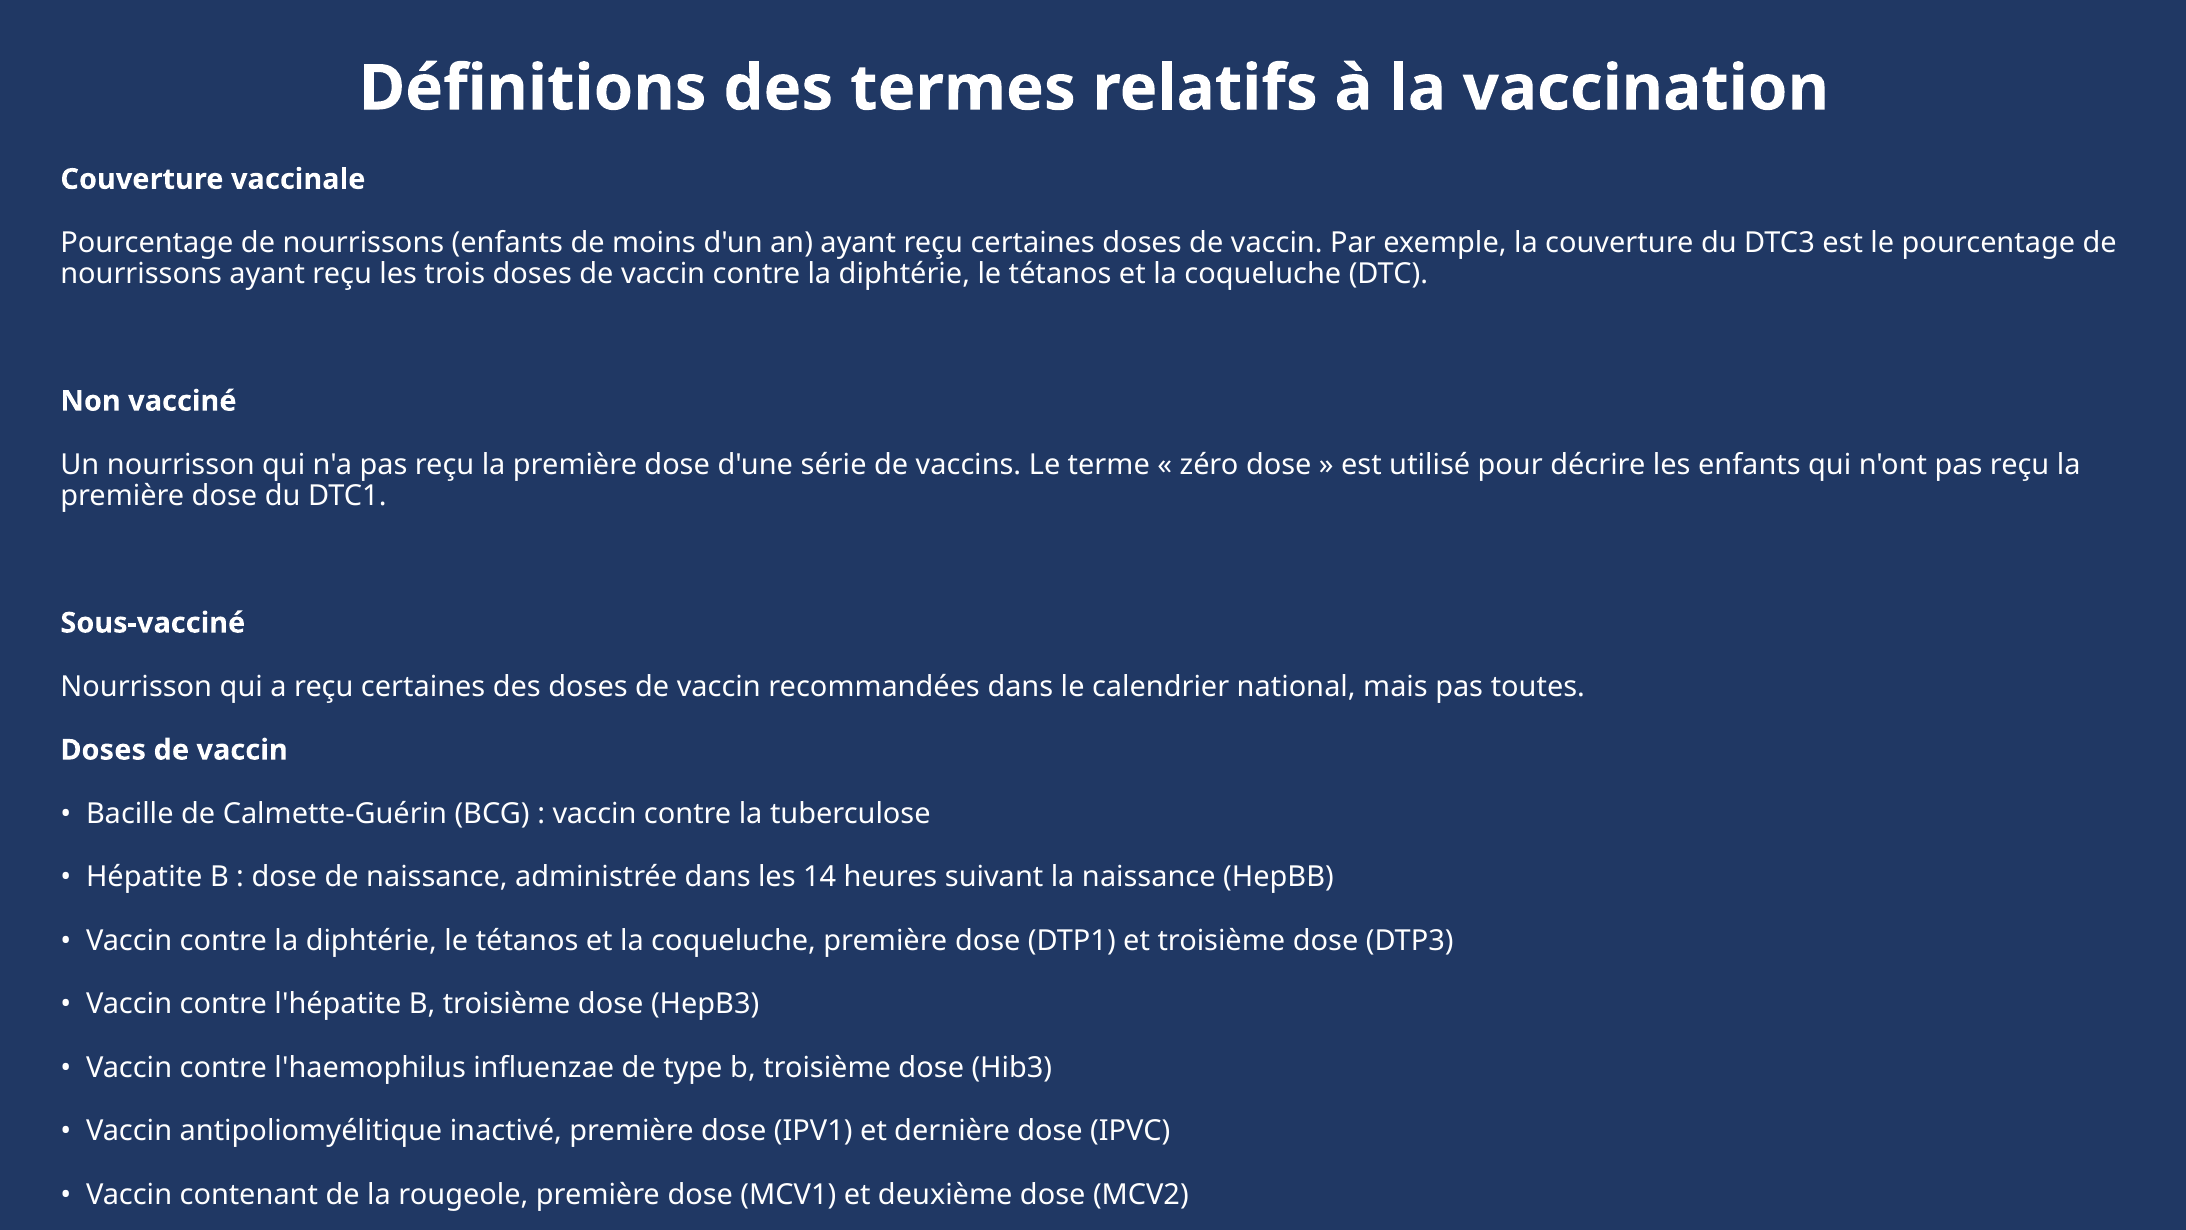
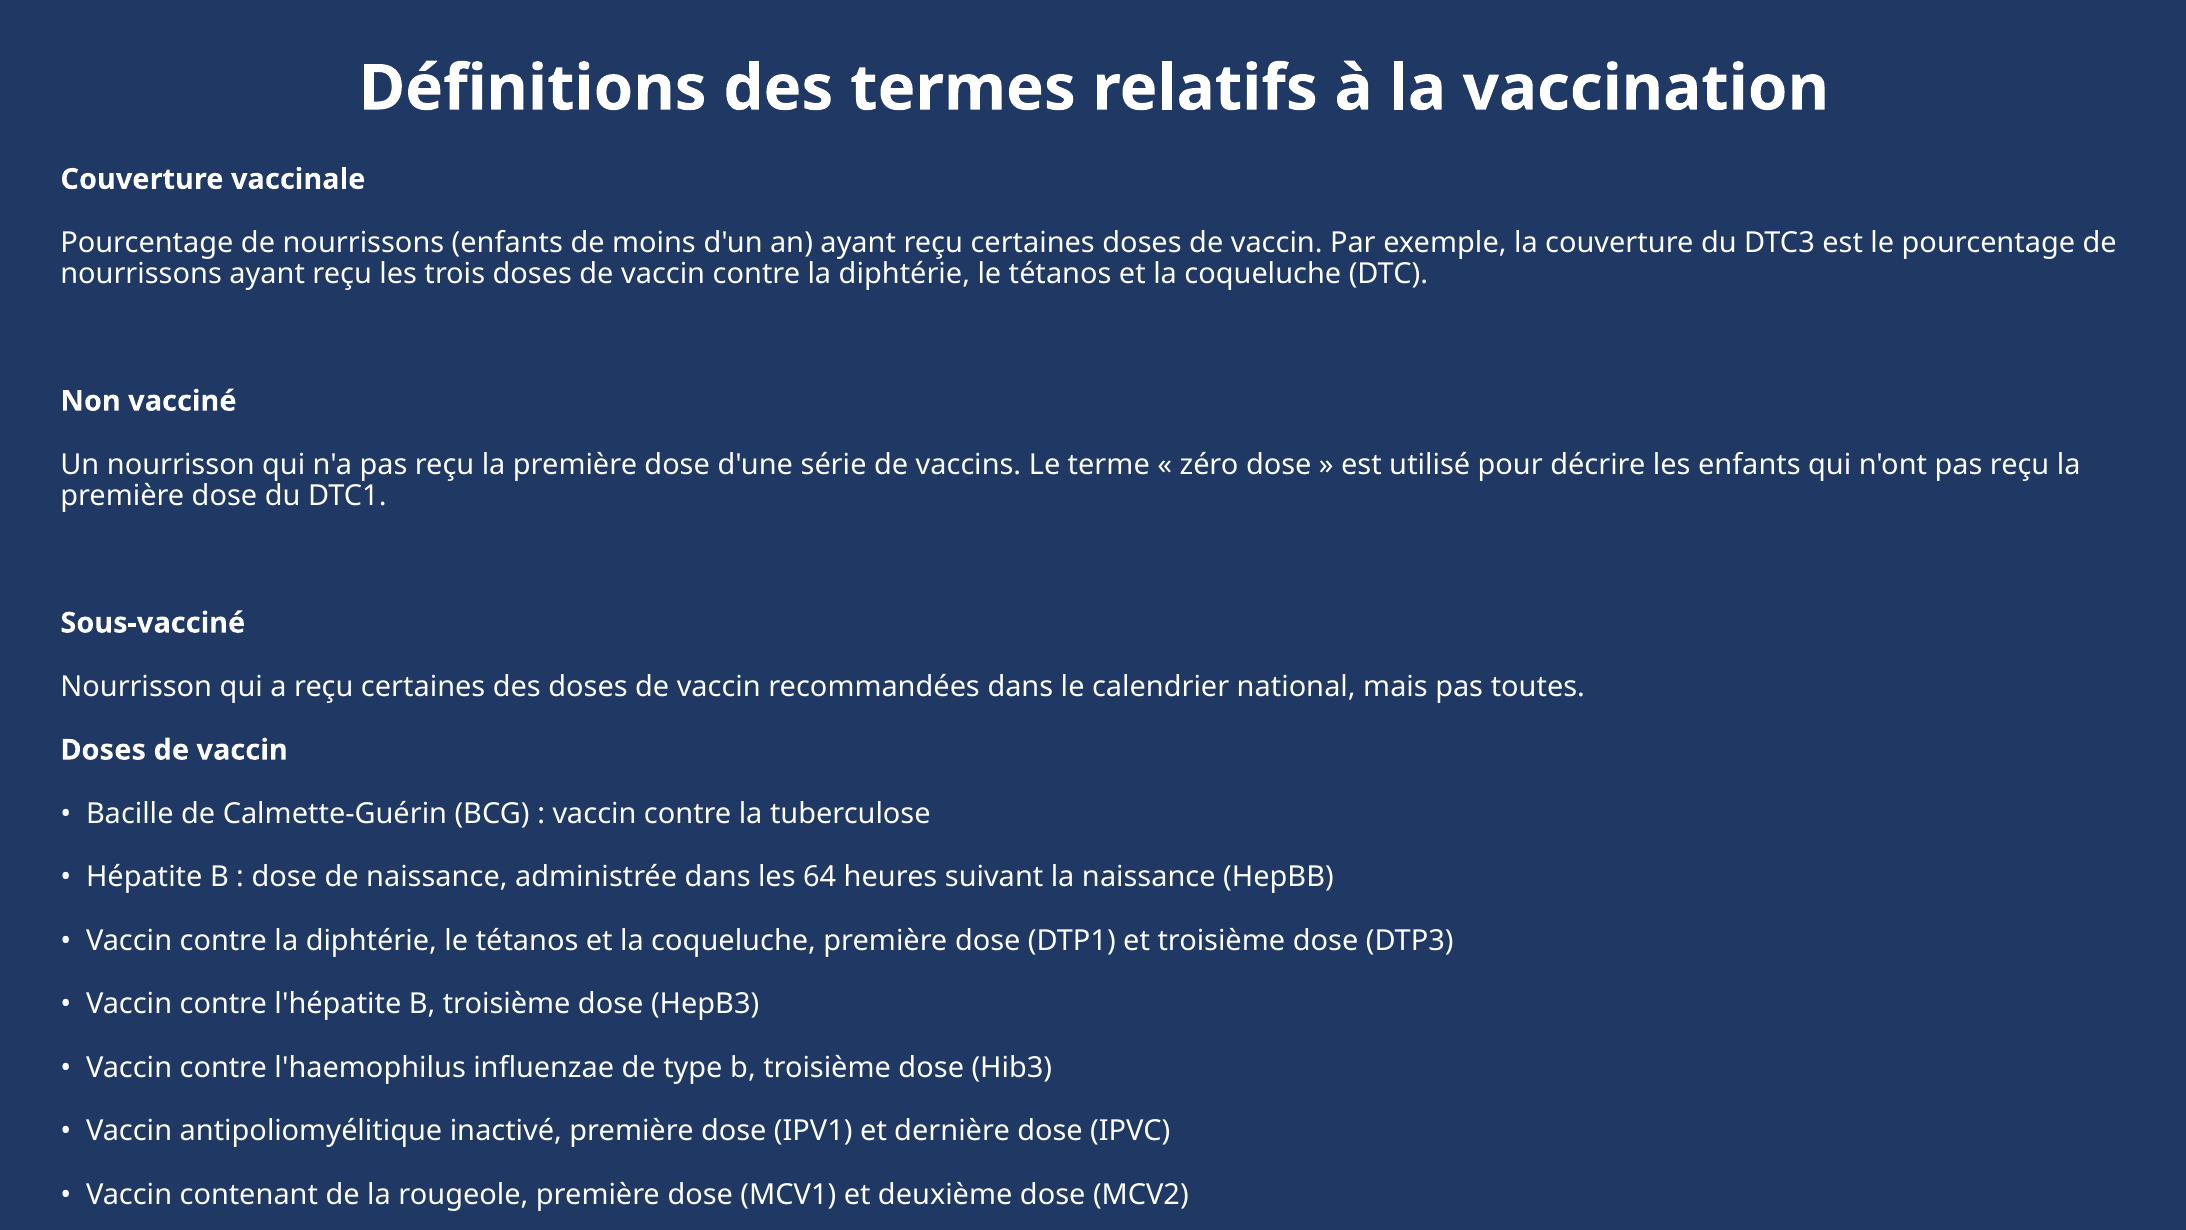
14: 14 -> 64
